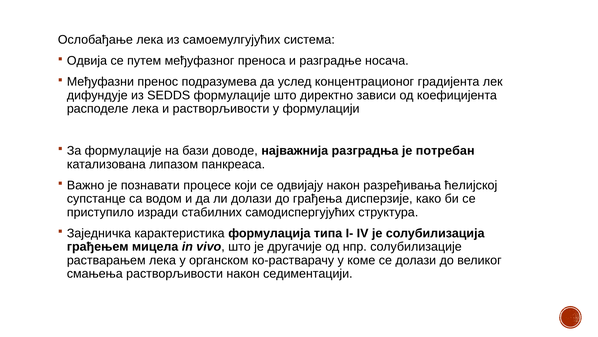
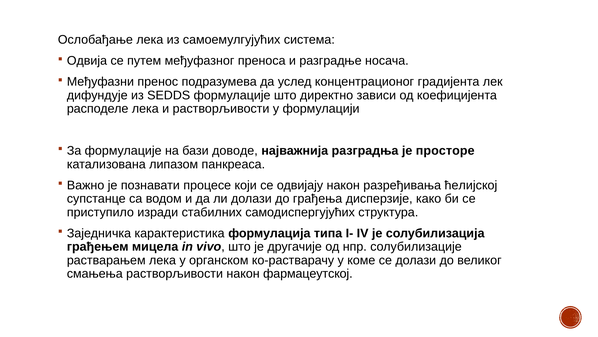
потребан: потребан -> просторе
седиментацији: седиментацији -> фармацеутској
